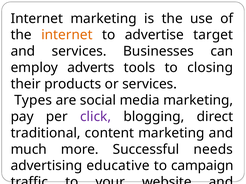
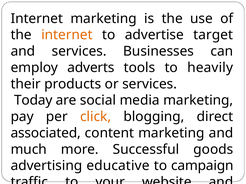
closing: closing -> heavily
Types: Types -> Today
click colour: purple -> orange
traditional: traditional -> associated
needs: needs -> goods
